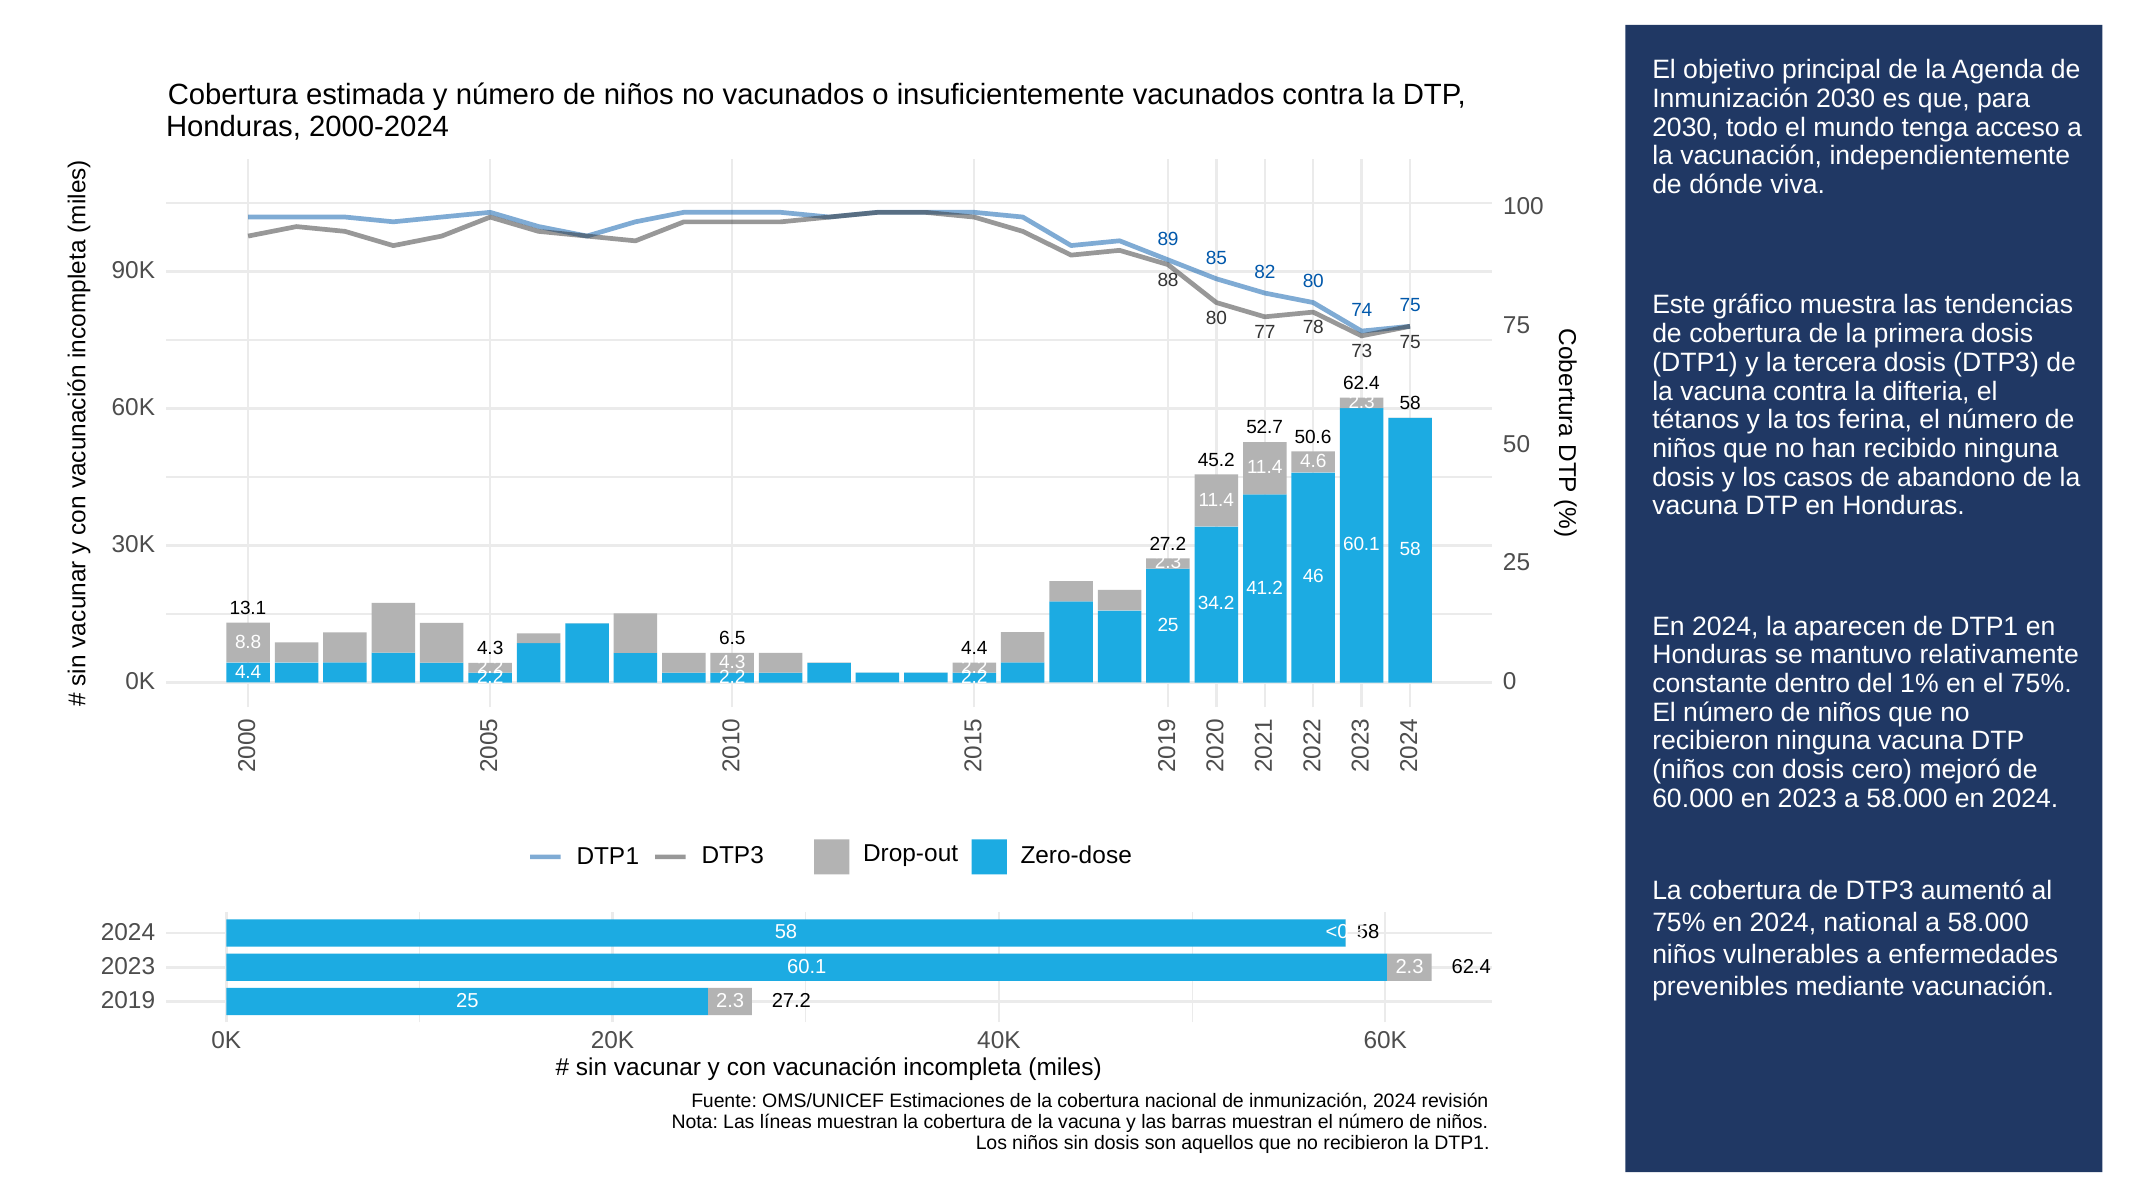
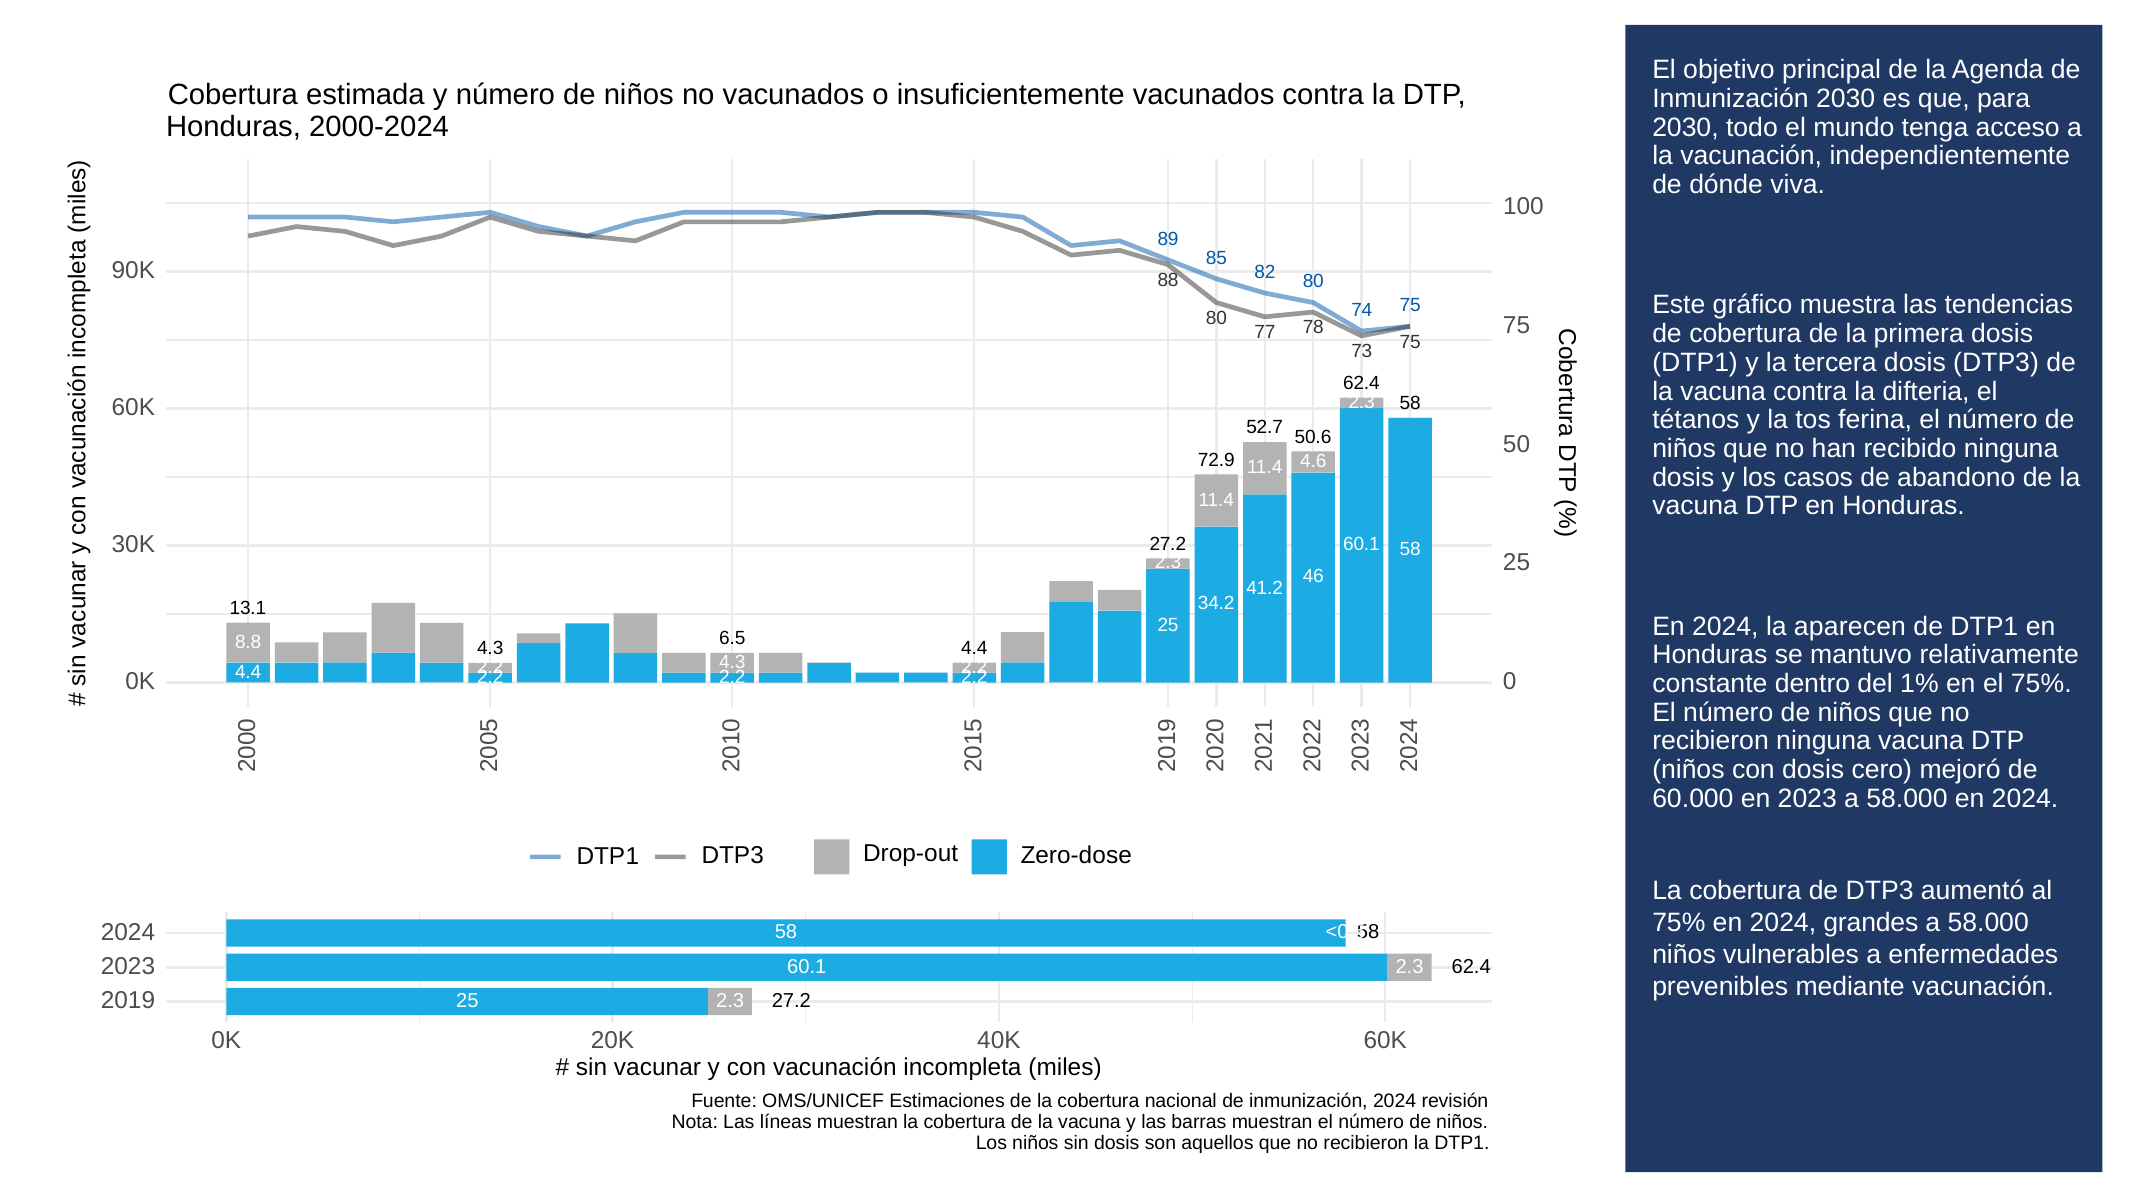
45.2: 45.2 -> 72.9
national: national -> grandes
